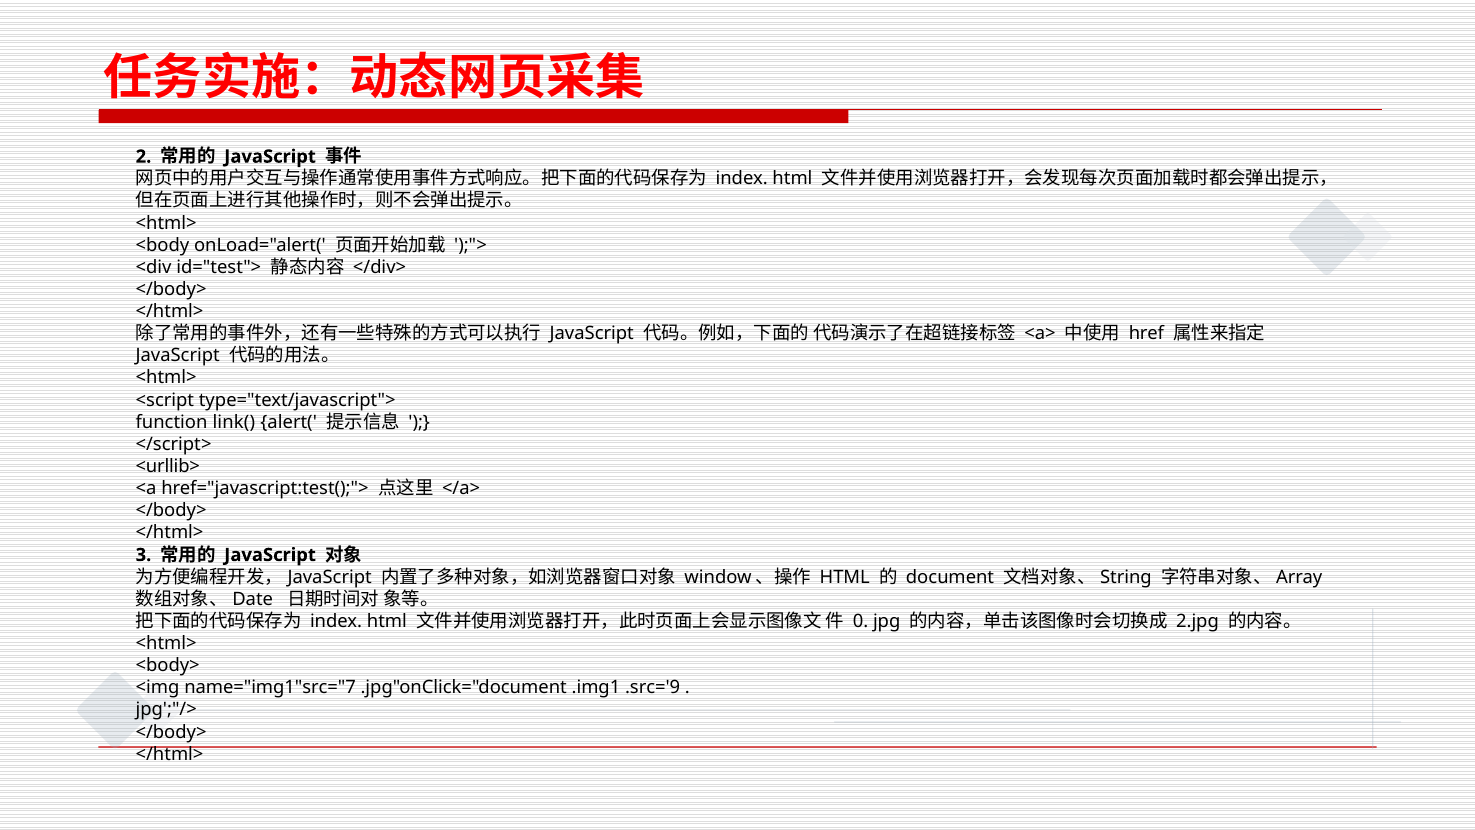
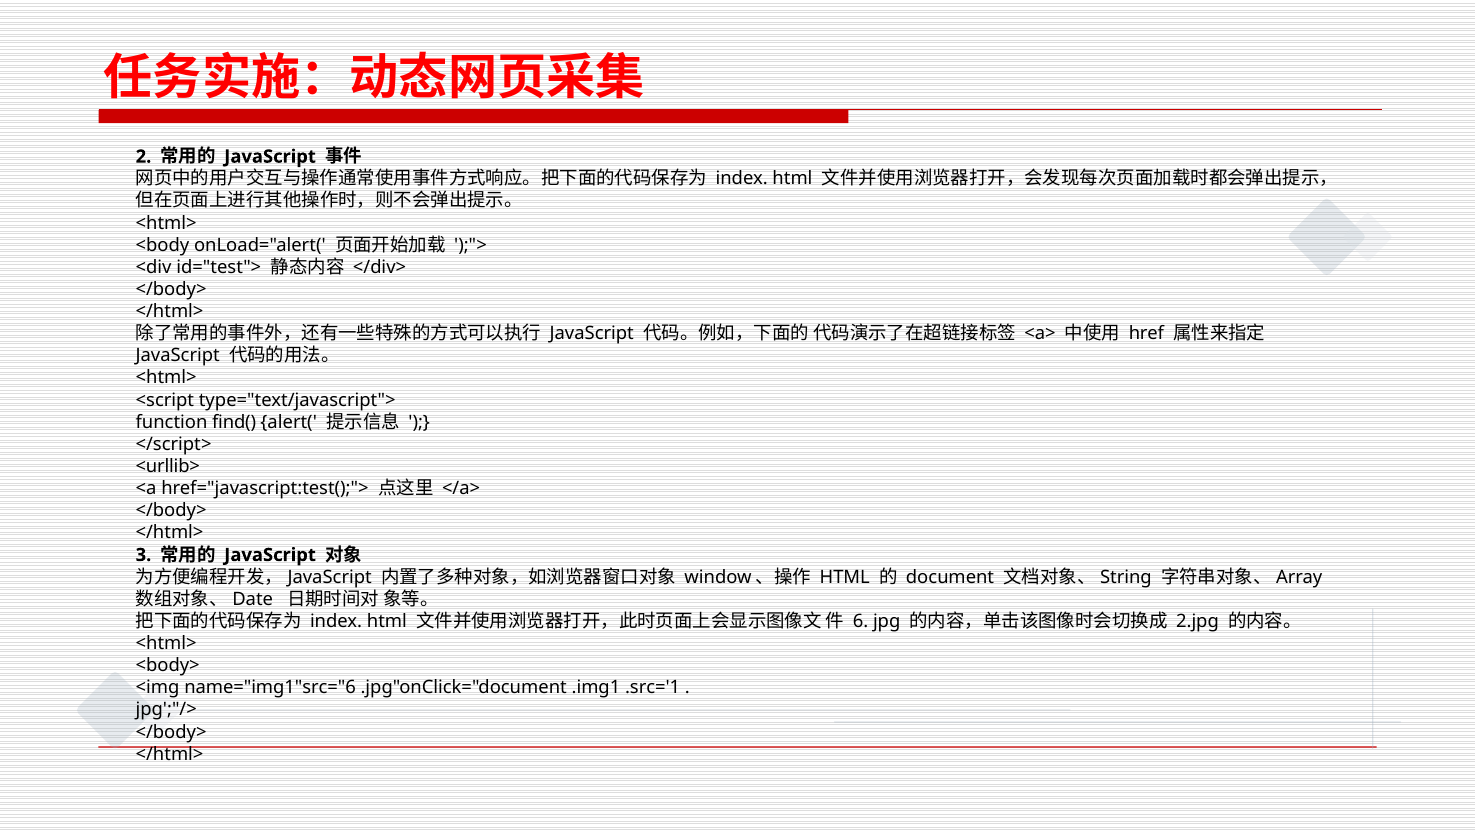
link(: link( -> find(
0: 0 -> 6
name="img1"src="7: name="img1"src="7 -> name="img1"src="6
.src='9: .src='9 -> .src='1
